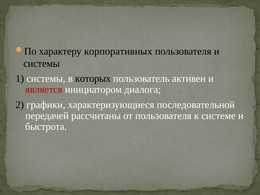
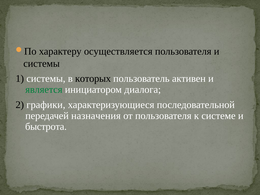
корпоративных: корпоративных -> осуществляется
является colour: red -> green
рассчитаны: рассчитаны -> назначения
